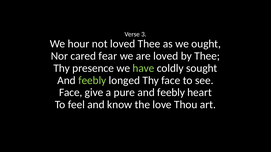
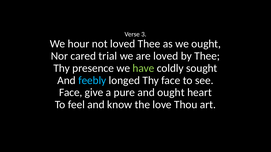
fear: fear -> trial
feebly at (92, 81) colour: light green -> light blue
pure and feebly: feebly -> ought
